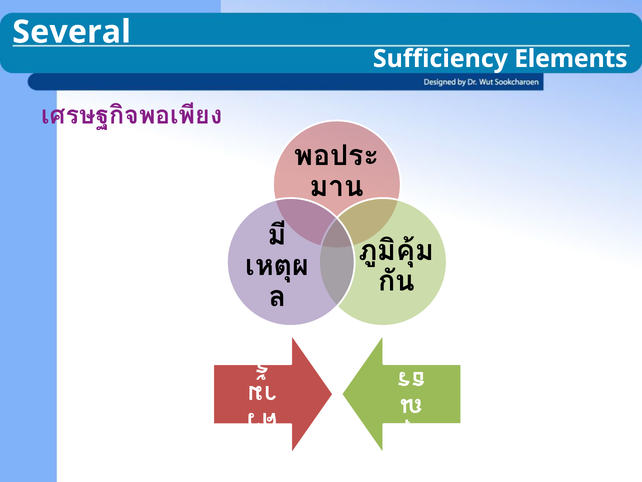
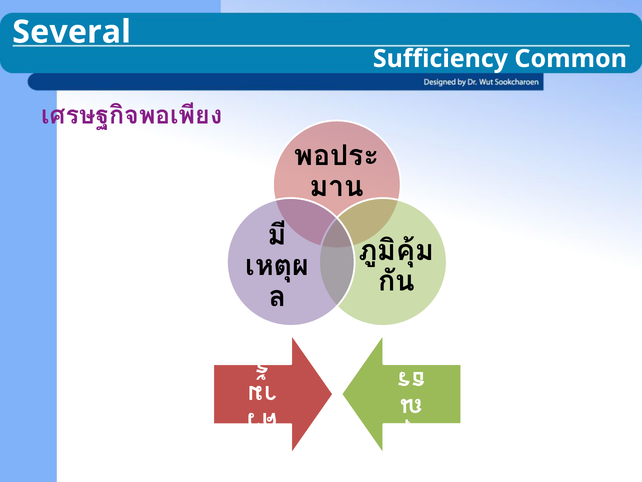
Elements: Elements -> Common
